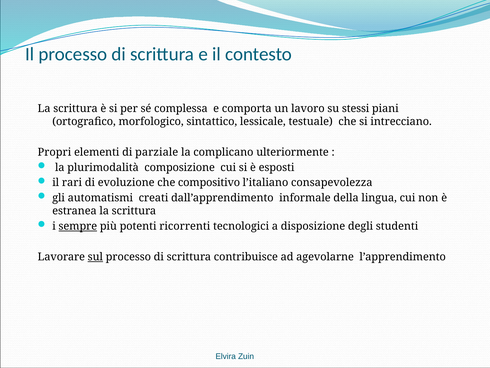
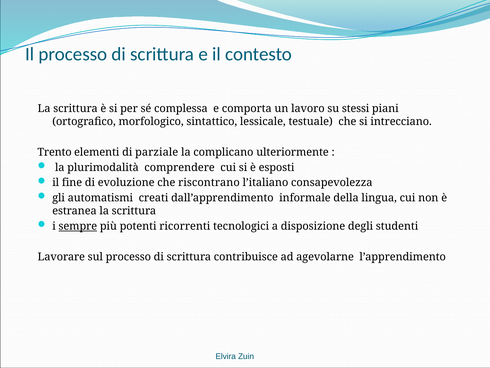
Propri: Propri -> Trento
composizione: composizione -> comprendere
rari: rari -> fine
compositivo: compositivo -> riscontrano
sul underline: present -> none
